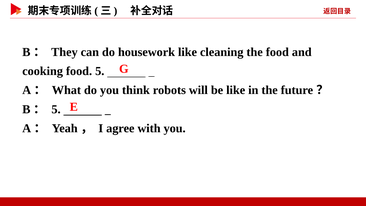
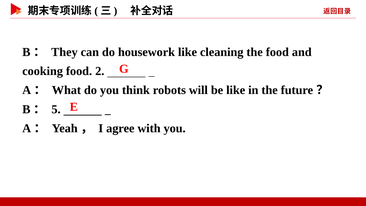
food 5: 5 -> 2
